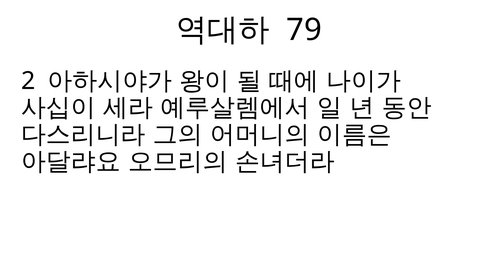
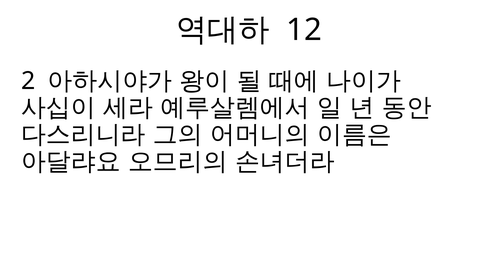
79: 79 -> 12
